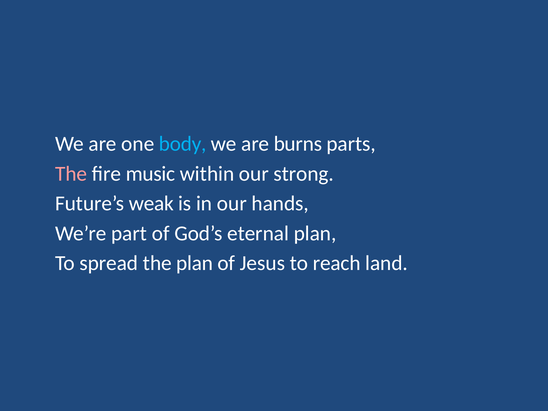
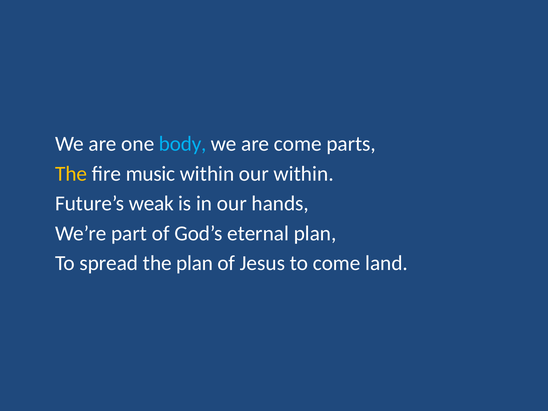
are burns: burns -> come
The at (71, 174) colour: pink -> yellow
our strong: strong -> within
to reach: reach -> come
